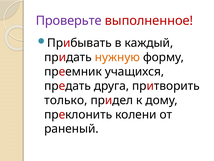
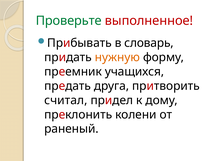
Проверьте colour: purple -> green
каждый: каждый -> словарь
только: только -> считал
